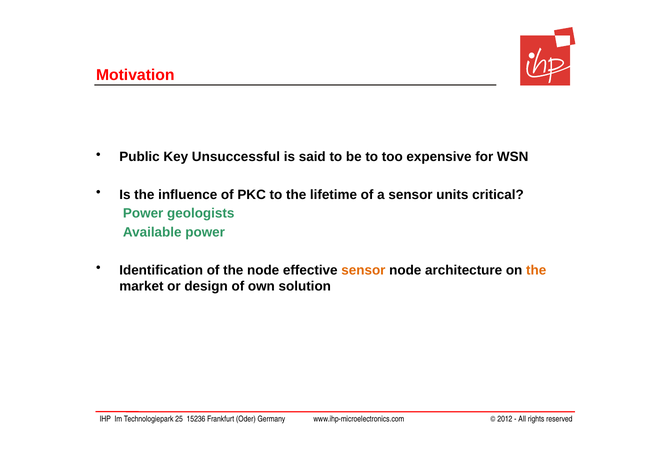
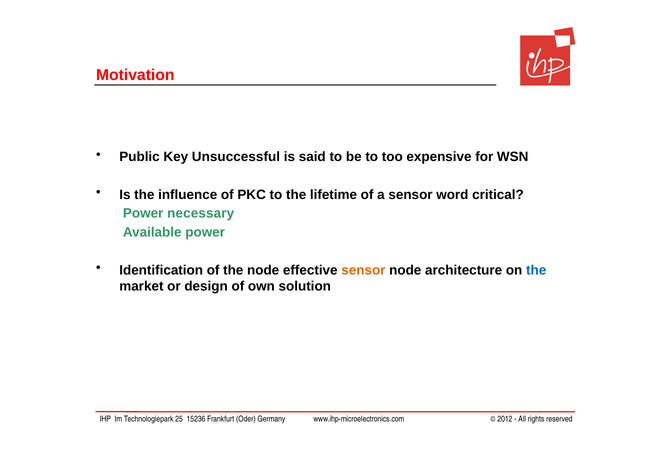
units: units -> word
geologists: geologists -> necessary
the at (536, 270) colour: orange -> blue
